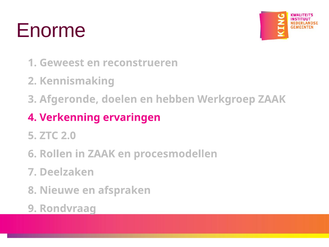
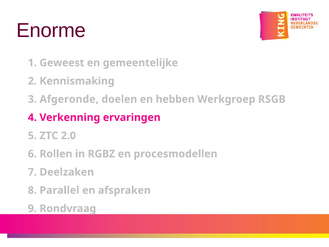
reconstrueren: reconstrueren -> gemeentelijke
Werkgroep ZAAK: ZAAK -> RSGB
in ZAAK: ZAAK -> RGBZ
Nieuwe: Nieuwe -> Parallel
